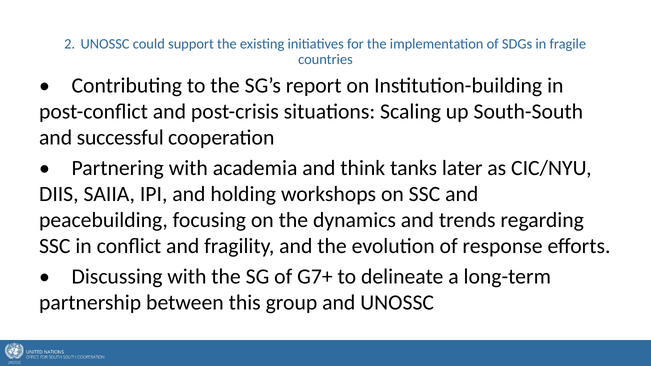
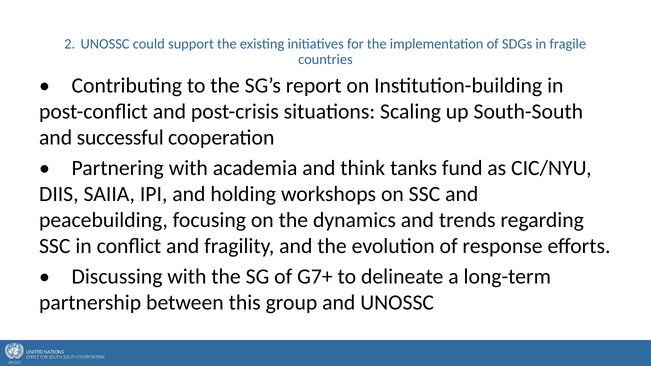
later: later -> fund
